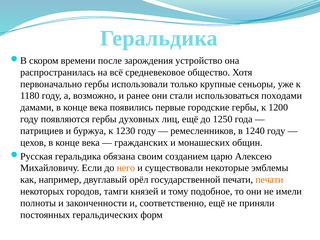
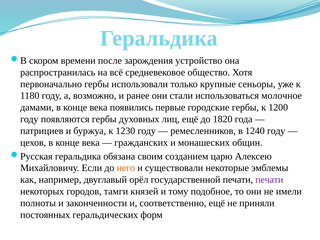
походами: походами -> молочное
1250: 1250 -> 1820
печати at (269, 180) colour: orange -> purple
